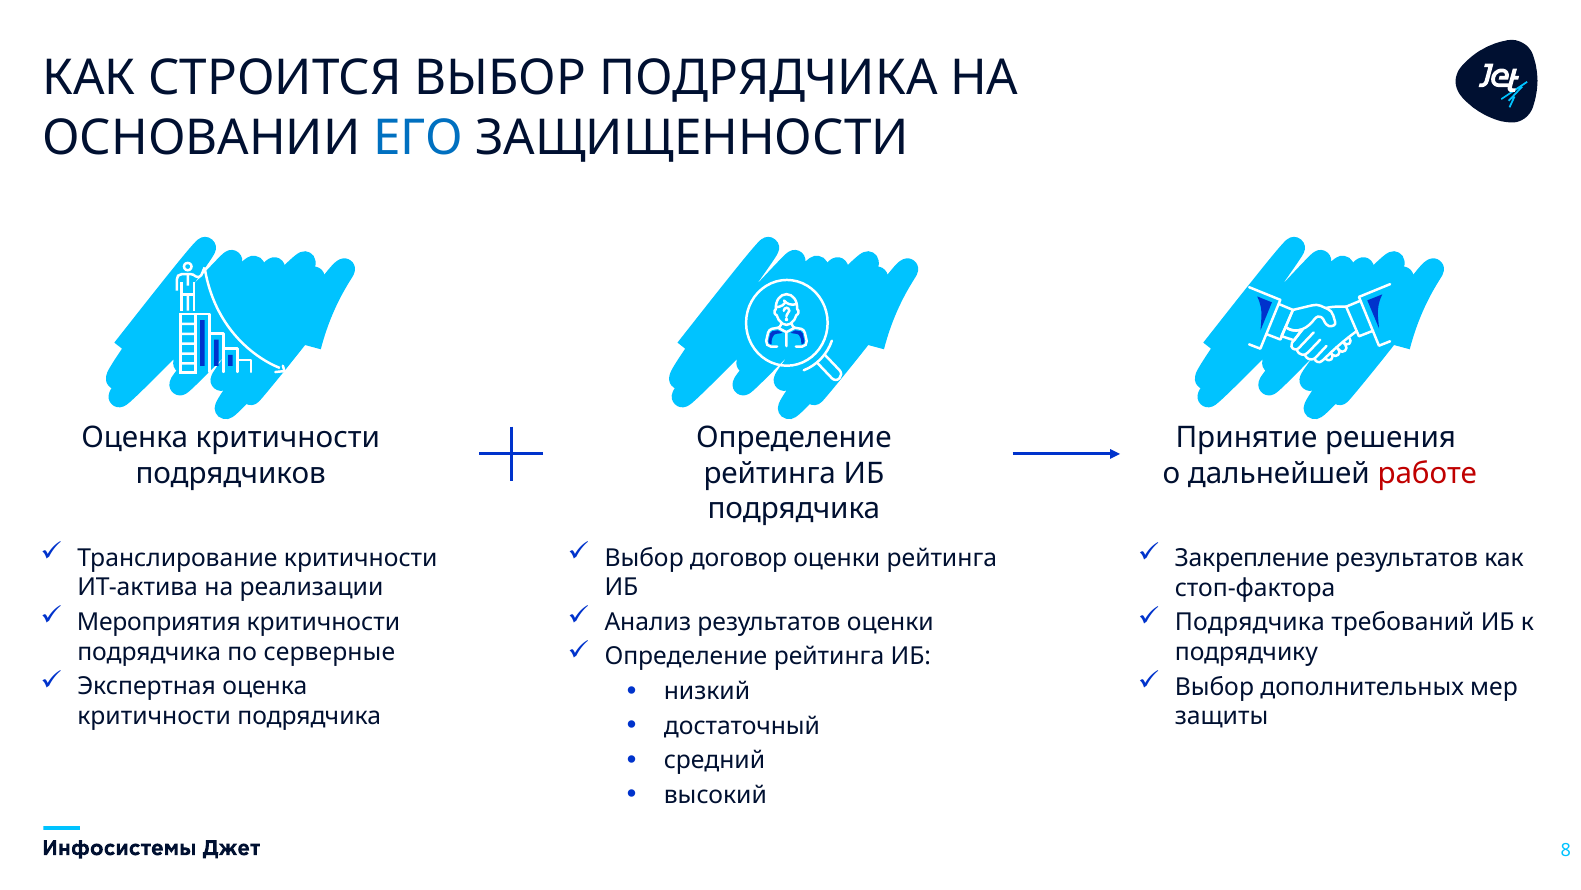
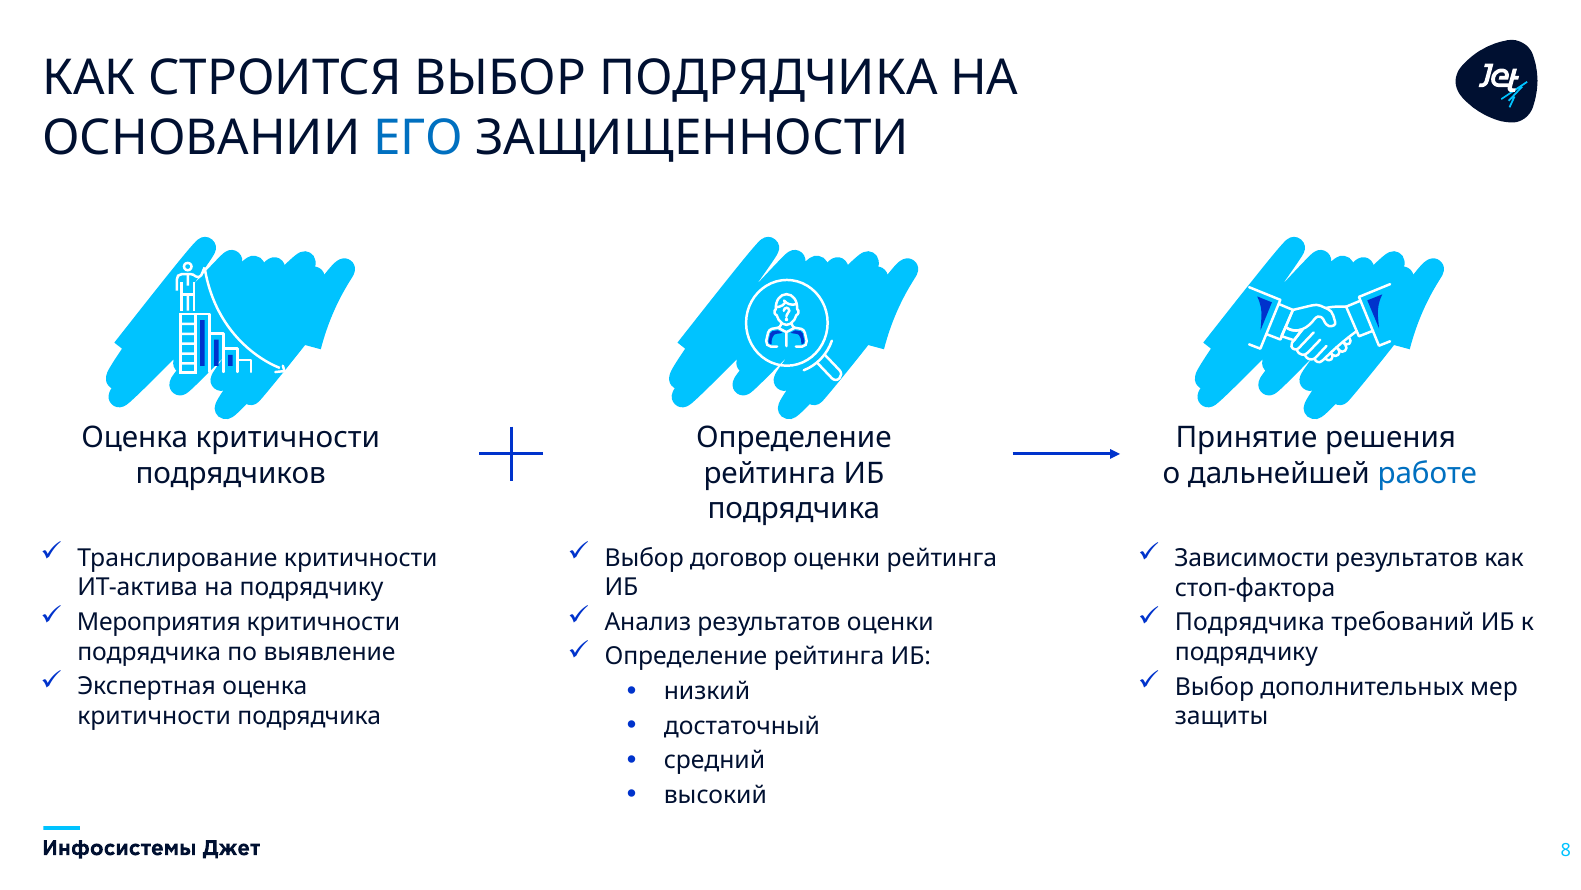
работе colour: red -> blue
Закрепление: Закрепление -> Зависимости
на реализации: реализации -> подрядчику
серверные: серверные -> выявление
